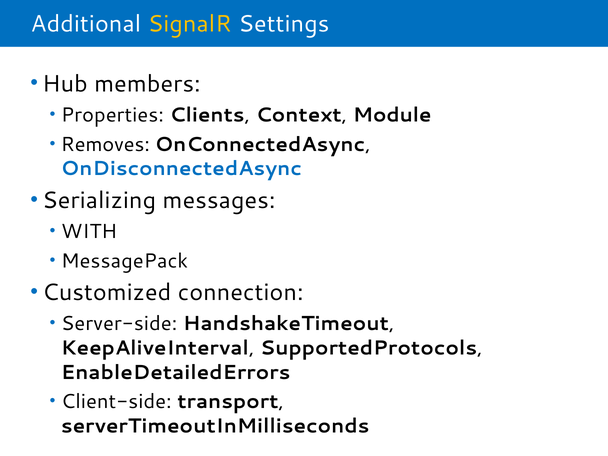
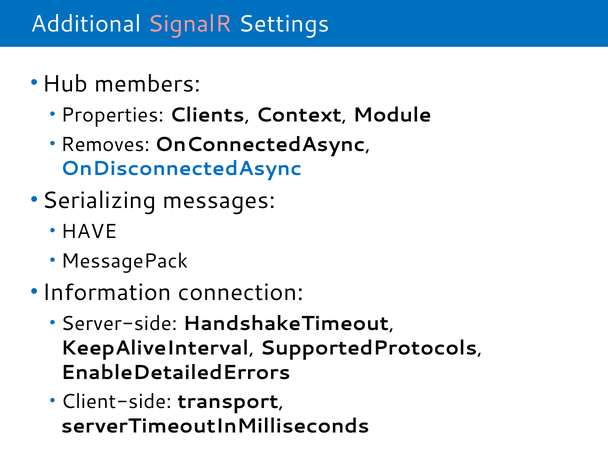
SignalR colour: yellow -> pink
WITH: WITH -> HAVE
Customized: Customized -> Information
